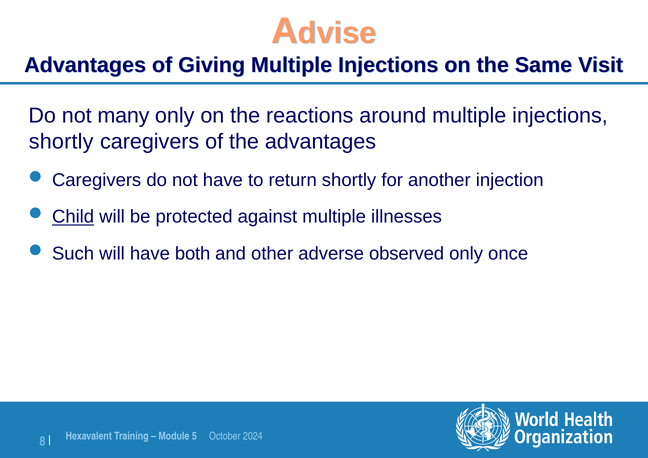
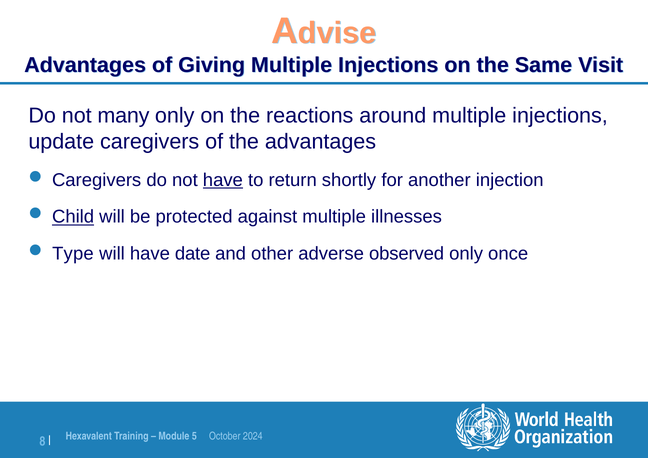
shortly at (61, 141): shortly -> update
have at (223, 180) underline: none -> present
Such: Such -> Type
both: both -> date
